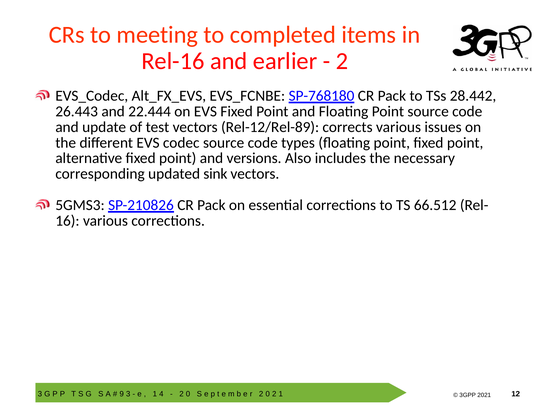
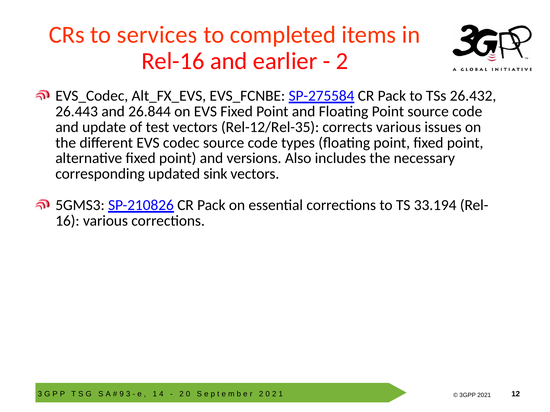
meeting: meeting -> services
SP-768180: SP-768180 -> SP-275584
28.442: 28.442 -> 26.432
22.444: 22.444 -> 26.844
Rel-12/Rel-89: Rel-12/Rel-89 -> Rel-12/Rel-35
66.512: 66.512 -> 33.194
